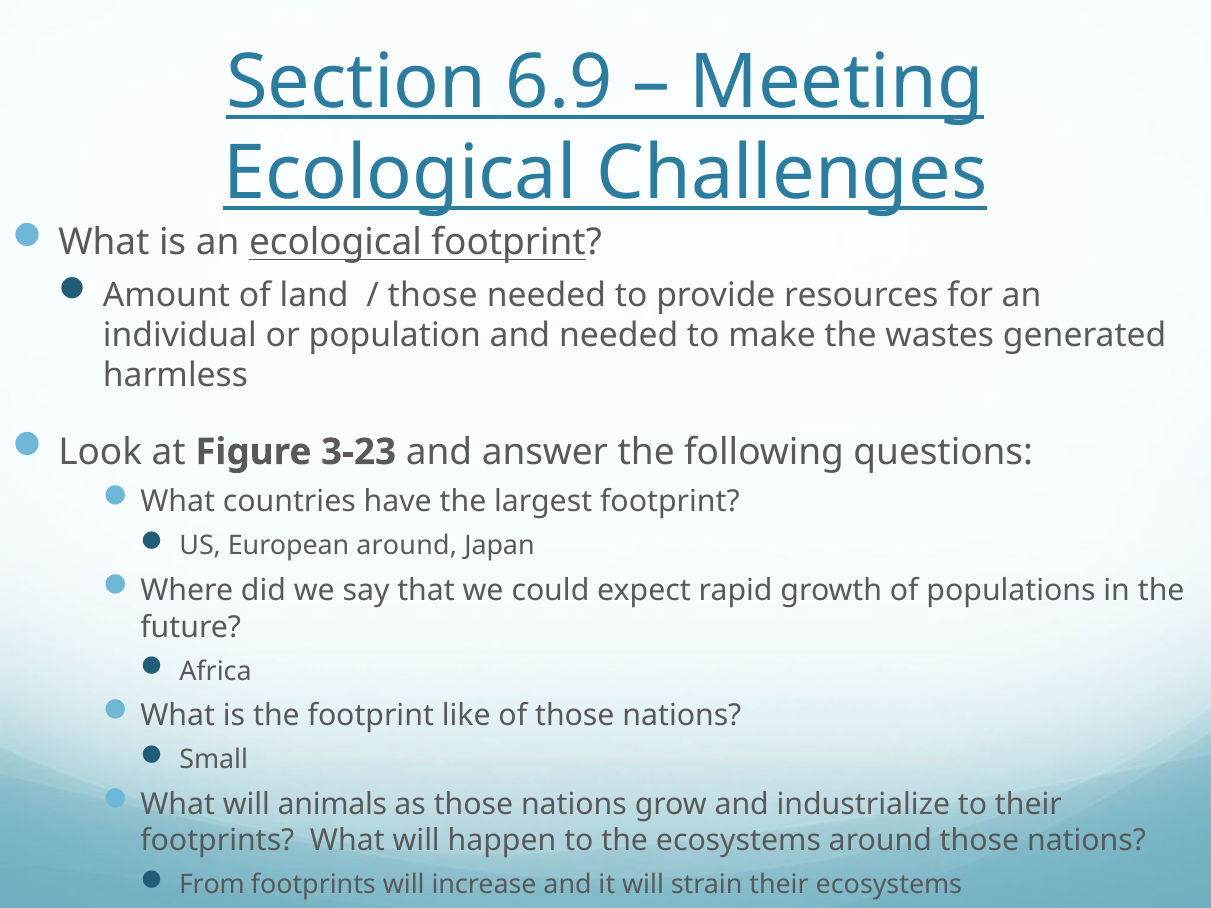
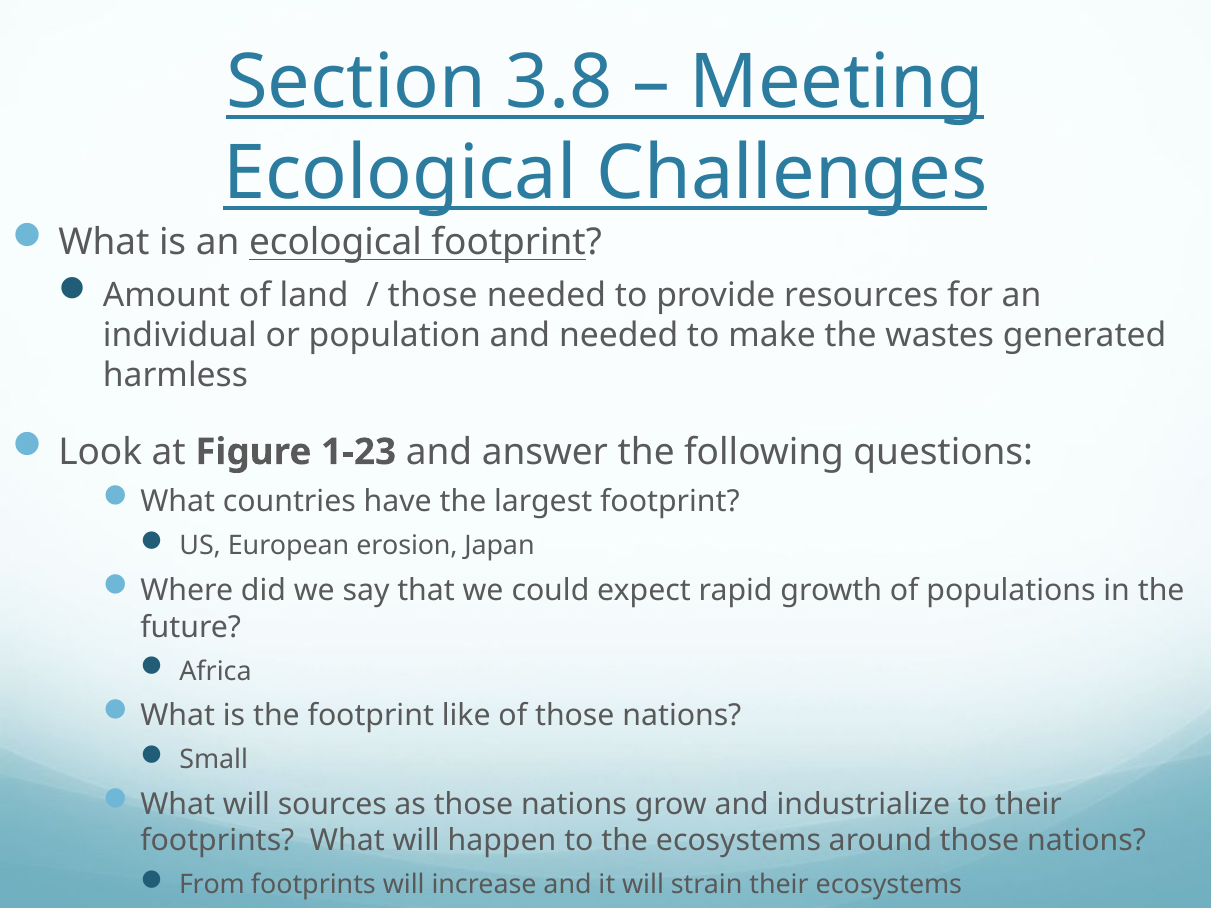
6.9: 6.9 -> 3.8
3-23: 3-23 -> 1-23
European around: around -> erosion
animals: animals -> sources
